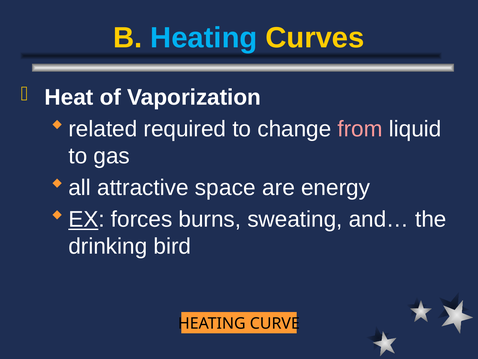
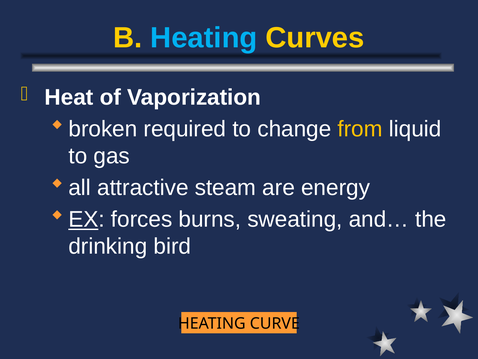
related: related -> broken
from colour: pink -> yellow
space: space -> steam
